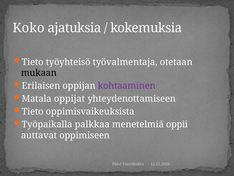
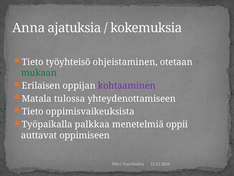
Koko: Koko -> Anna
työvalmentaja: työvalmentaja -> ohjeistaminen
mukaan colour: black -> green
oppijat: oppijat -> tulossa
